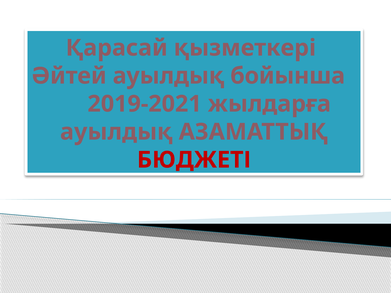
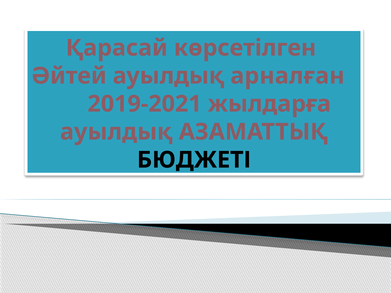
қызметкері: қызметкері -> көрсетілген
бойынша: бойынша -> арналған
БЮДЖЕТІ colour: red -> black
